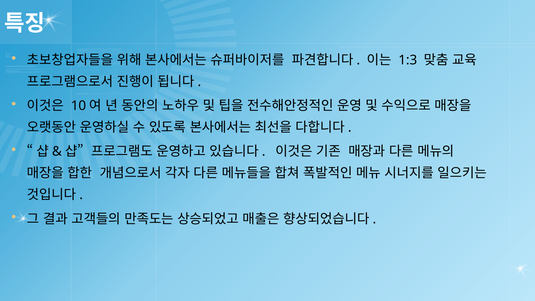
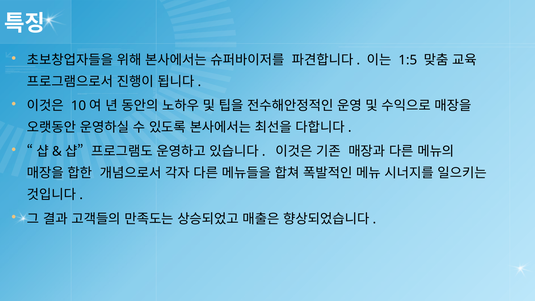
1:3: 1:3 -> 1:5
